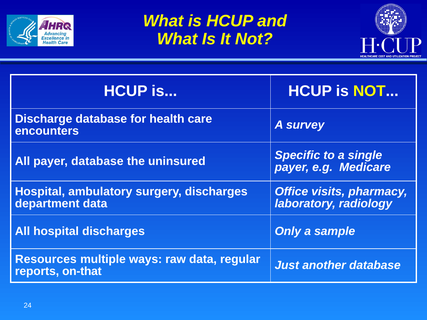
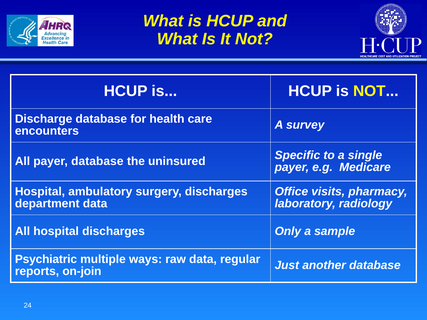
Resources: Resources -> Psychiatric
on-that: on-that -> on-join
